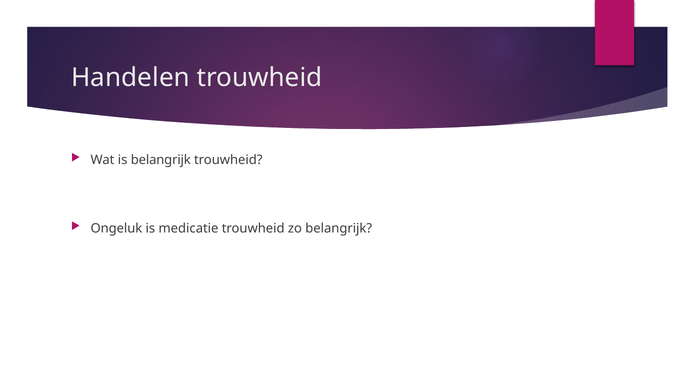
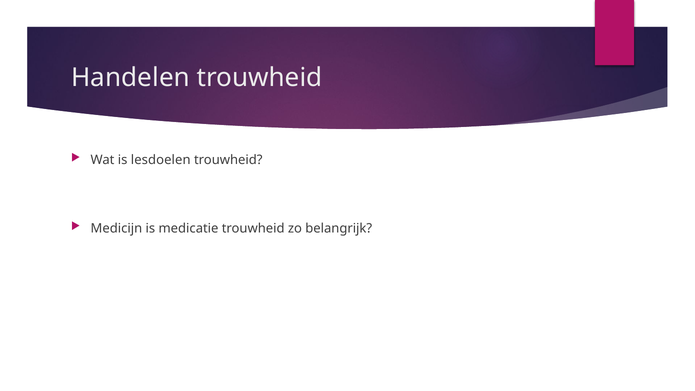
is belangrijk: belangrijk -> lesdoelen
Ongeluk: Ongeluk -> Medicijn
